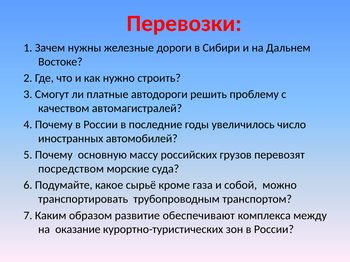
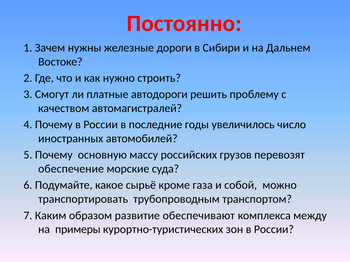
Перевозки: Перевозки -> Постоянно
посредством: посредством -> обеспечение
оказание: оказание -> примеры
